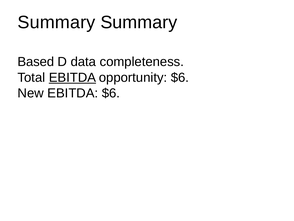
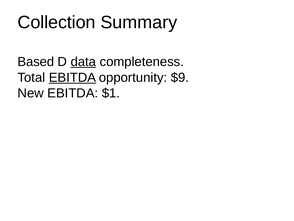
Summary at (56, 22): Summary -> Collection
data underline: none -> present
opportunity $6: $6 -> $9
EBITDA $6: $6 -> $1
